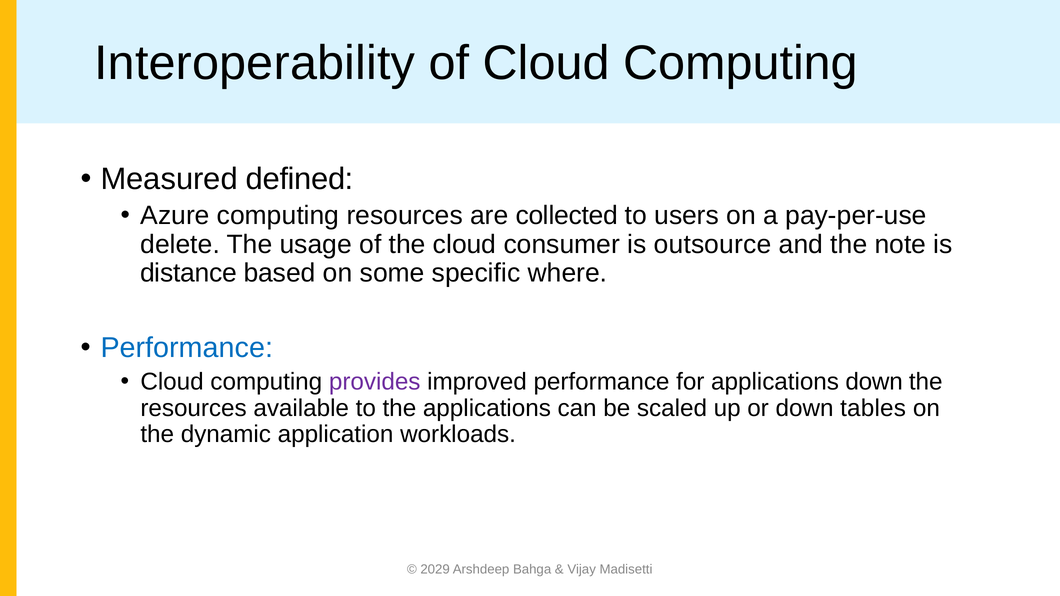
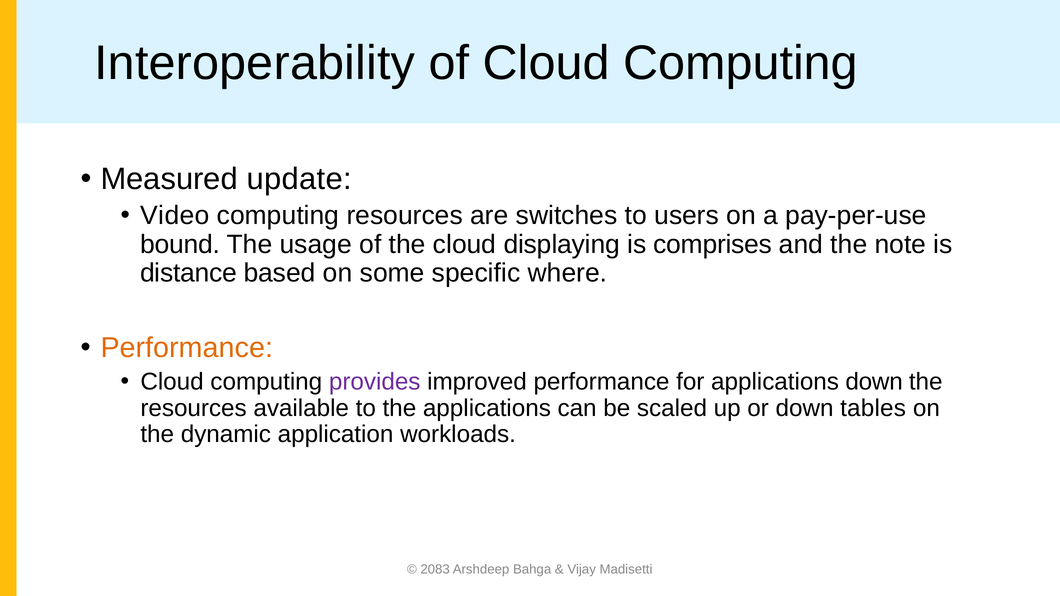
defined: defined -> update
Azure: Azure -> Video
collected: collected -> switches
delete: delete -> bound
consumer: consumer -> displaying
outsource: outsource -> comprises
Performance at (187, 348) colour: blue -> orange
2029: 2029 -> 2083
